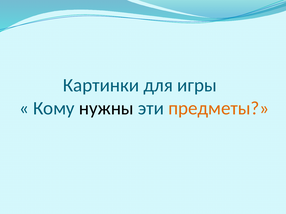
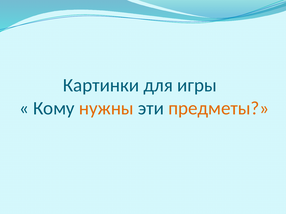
нужны colour: black -> orange
